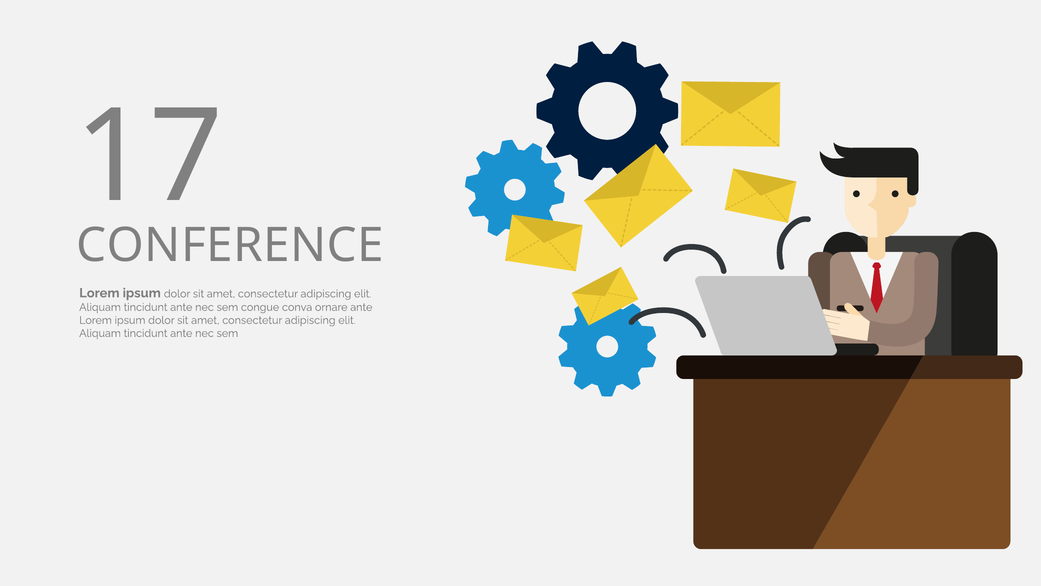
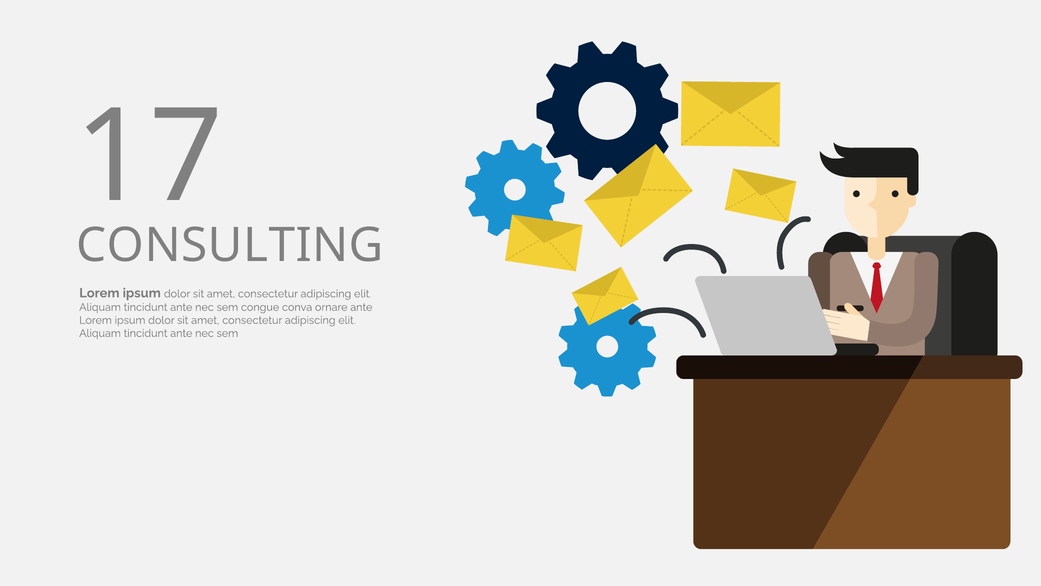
CONFERENCE: CONFERENCE -> CONSULTING
